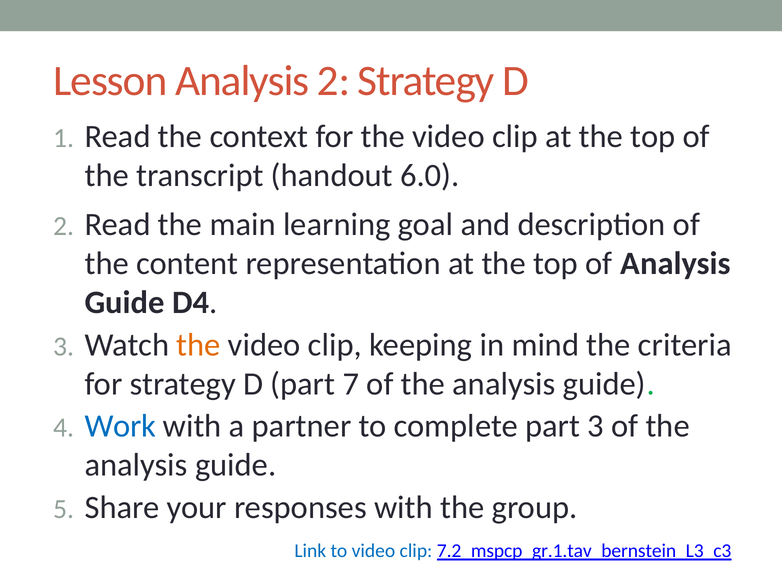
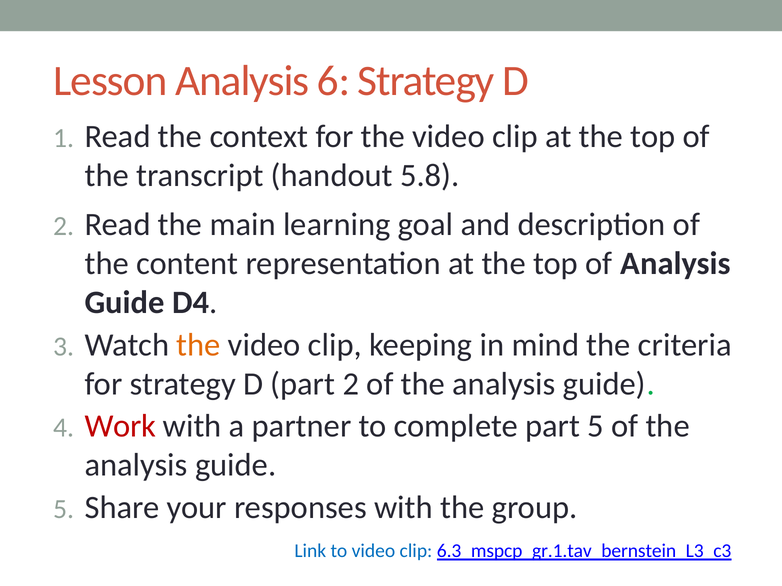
Analysis 2: 2 -> 6
6.0: 6.0 -> 5.8
part 7: 7 -> 2
Work colour: blue -> red
part 3: 3 -> 5
7.2_mspcp_gr.1.tav_bernstein_L3_c3: 7.2_mspcp_gr.1.tav_bernstein_L3_c3 -> 6.3_mspcp_gr.1.tav_bernstein_L3_c3
